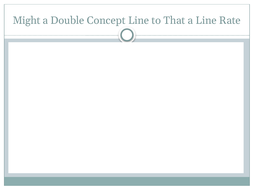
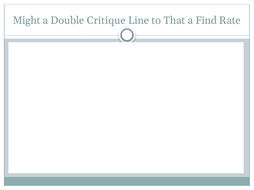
Concept: Concept -> Critique
a Line: Line -> Find
